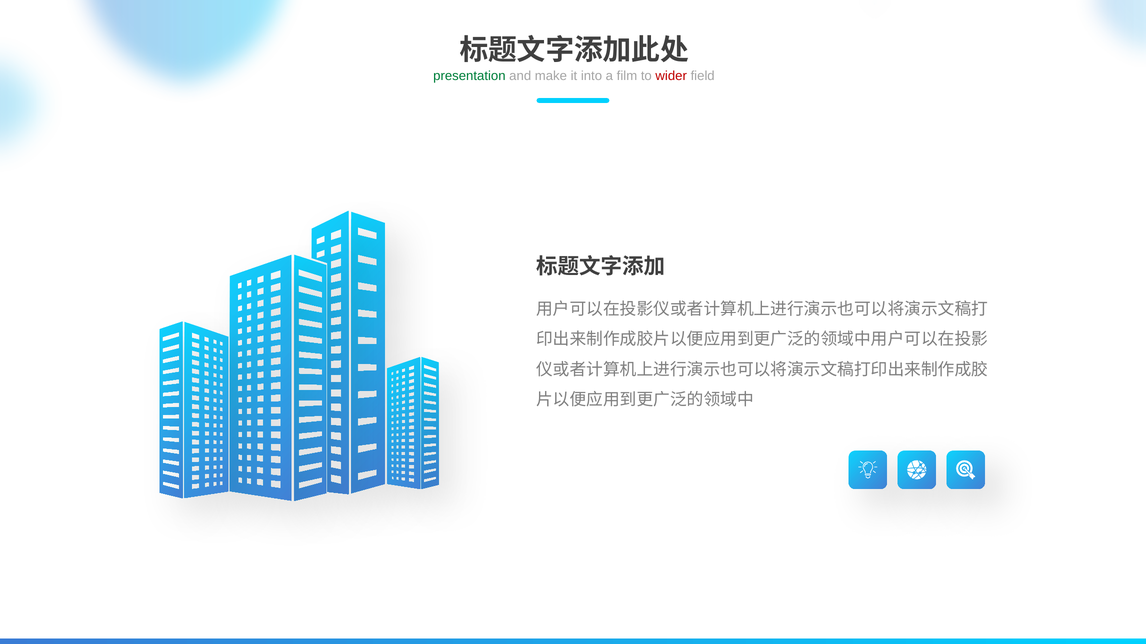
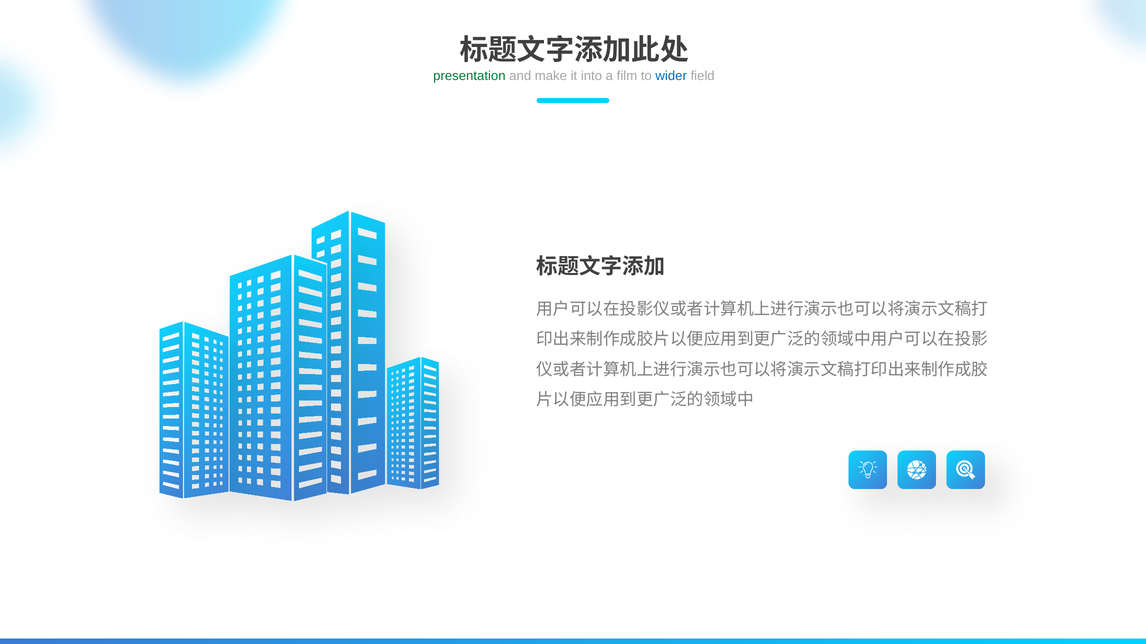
wider colour: red -> blue
